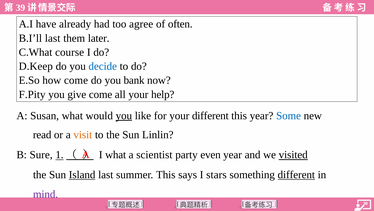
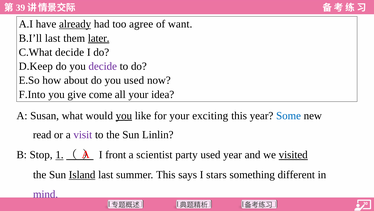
already underline: none -> present
often: often -> want
later underline: none -> present
C.What course: course -> decide
decide at (103, 66) colour: blue -> purple
how come: come -> about
you bank: bank -> used
F.Pity: F.Pity -> F.Into
help: help -> idea
your different: different -> exciting
visit colour: orange -> purple
Sure: Sure -> Stop
I what: what -> front
party even: even -> used
different at (296, 174) underline: present -> none
